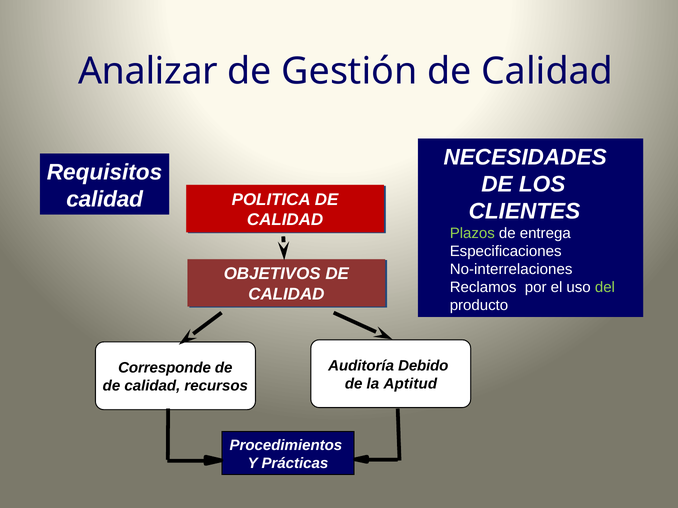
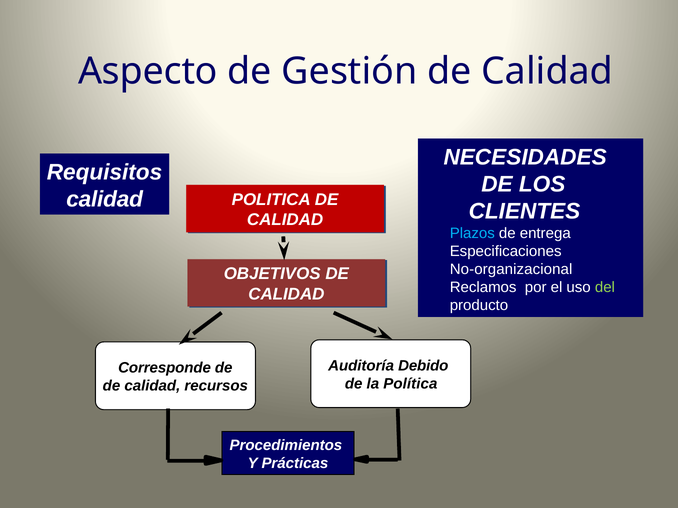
Analizar: Analizar -> Aspecto
Plazos colour: light green -> light blue
No-interrelaciones: No-interrelaciones -> No-organizacional
Aptitud: Aptitud -> Política
